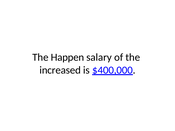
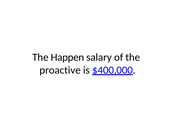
increased: increased -> proactive
